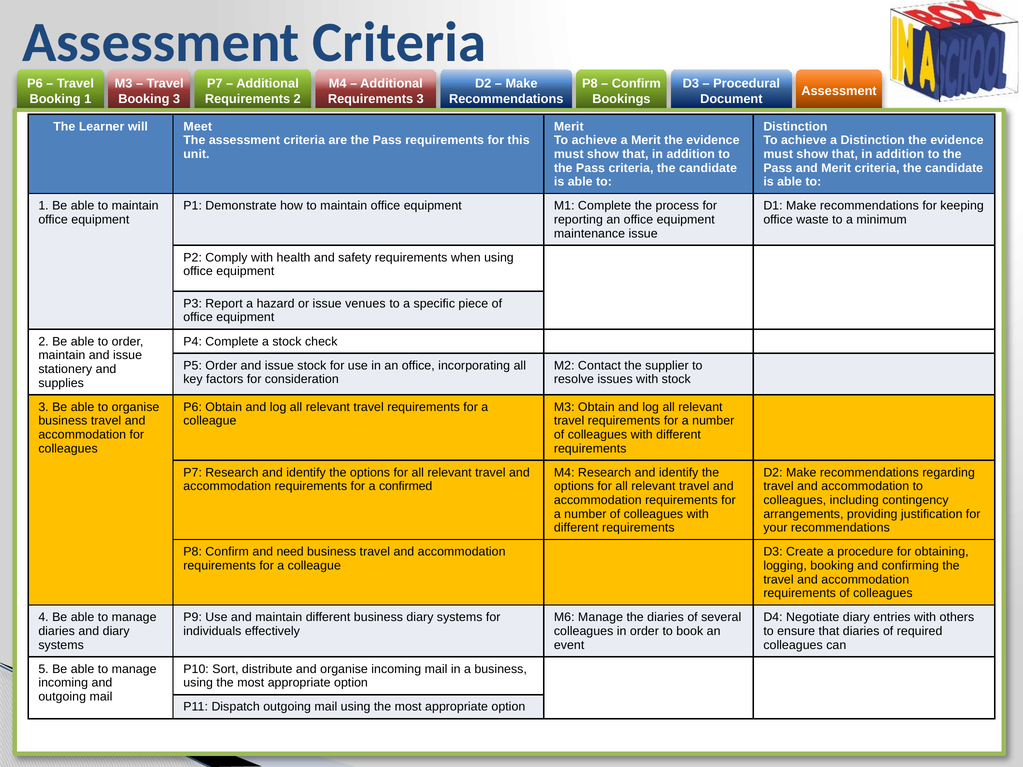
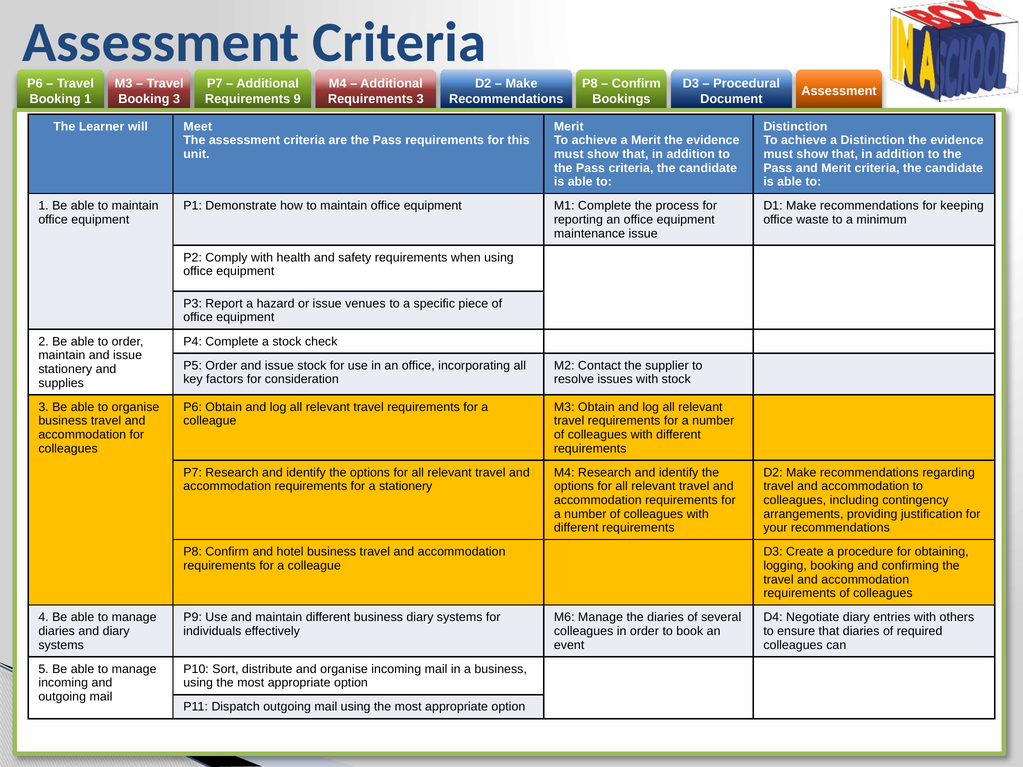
Requirements 2: 2 -> 9
a confirmed: confirmed -> stationery
need: need -> hotel
